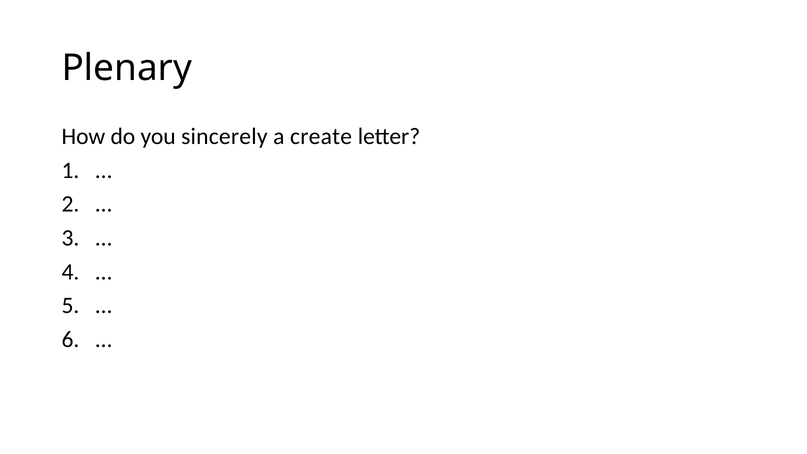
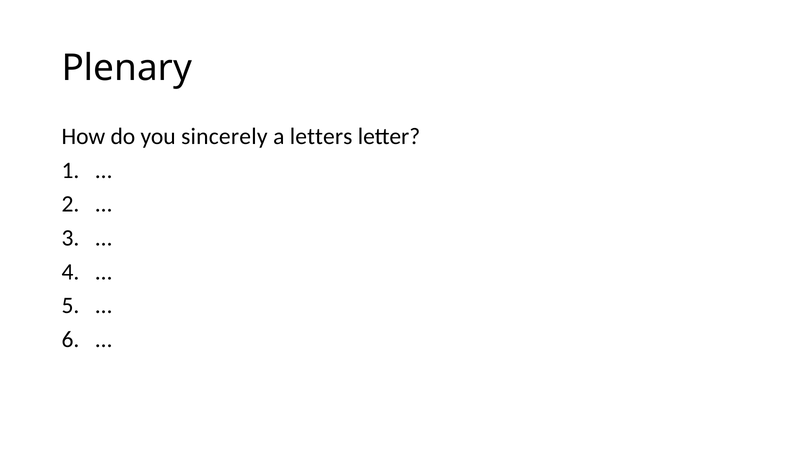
create: create -> letters
